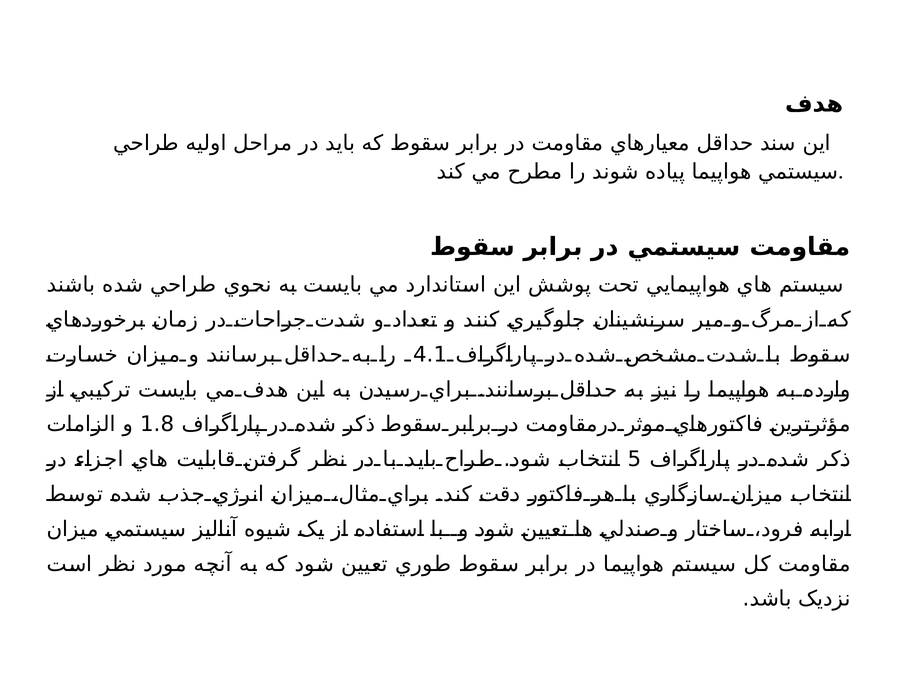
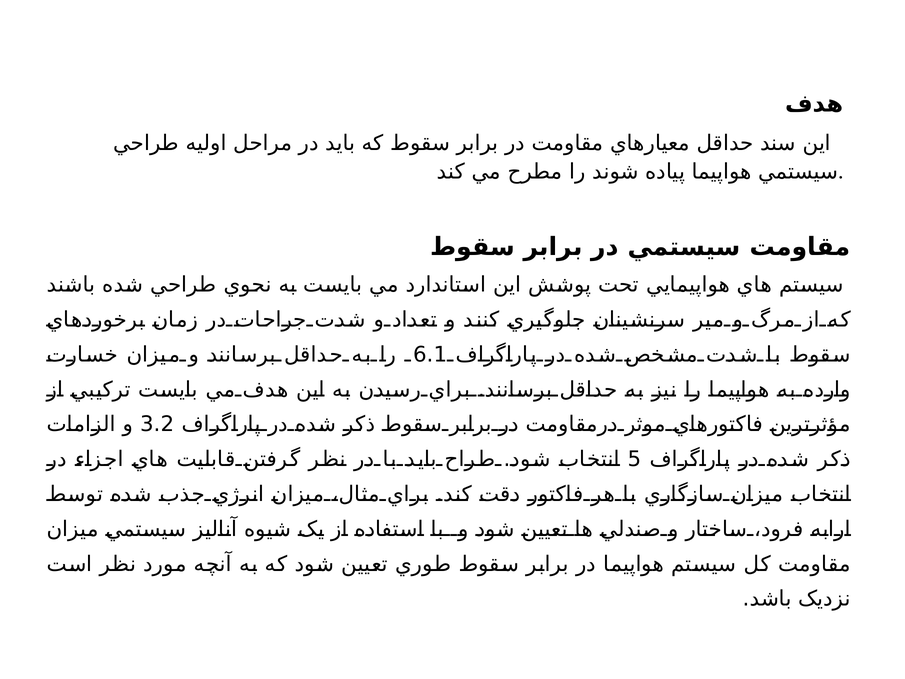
4.1: 4.1 -> 6.1
1.8: 1.8 -> 3.2
